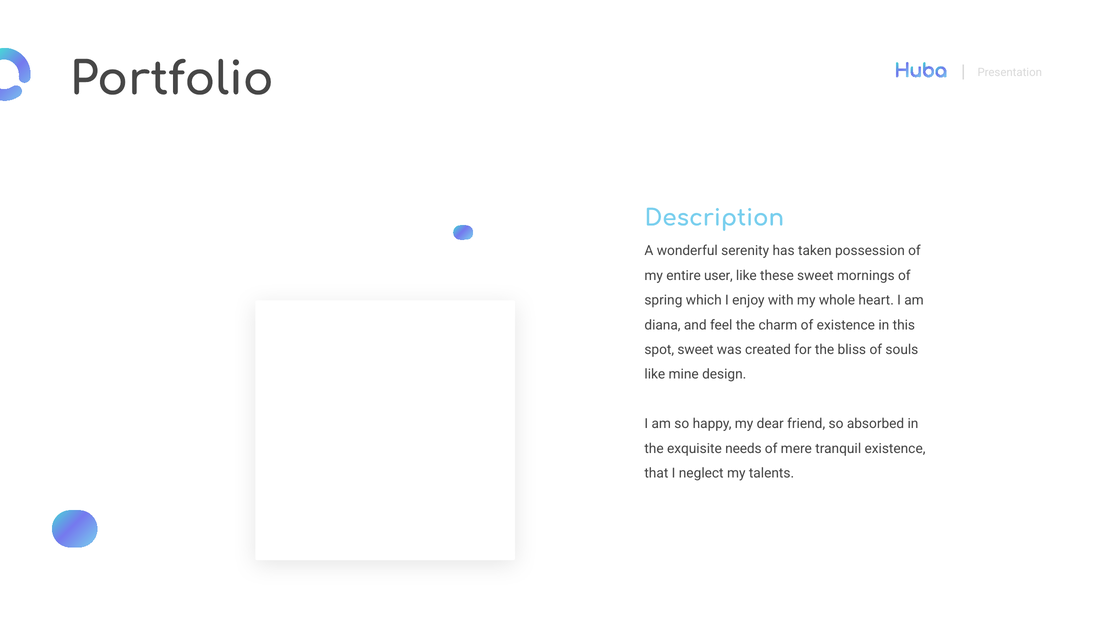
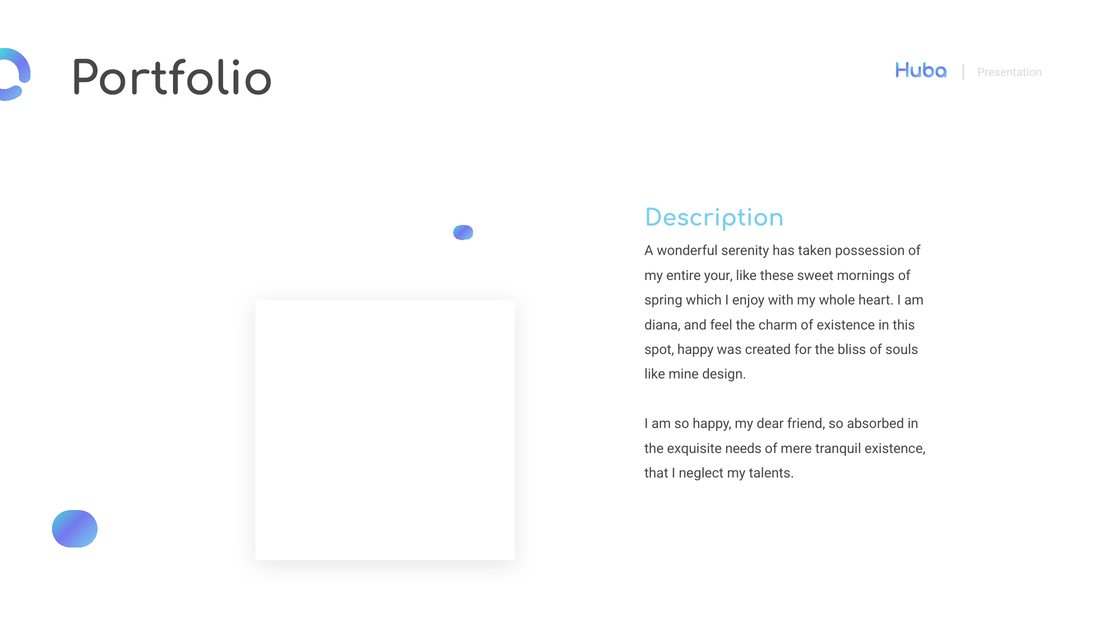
user: user -> your
spot sweet: sweet -> happy
